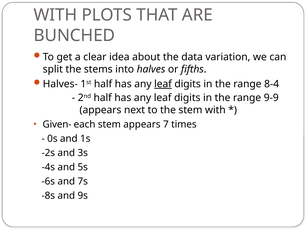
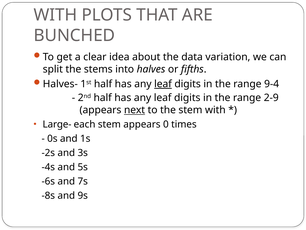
8-4: 8-4 -> 9-4
9-9: 9-9 -> 2-9
next underline: none -> present
Given-: Given- -> Large-
7: 7 -> 0
